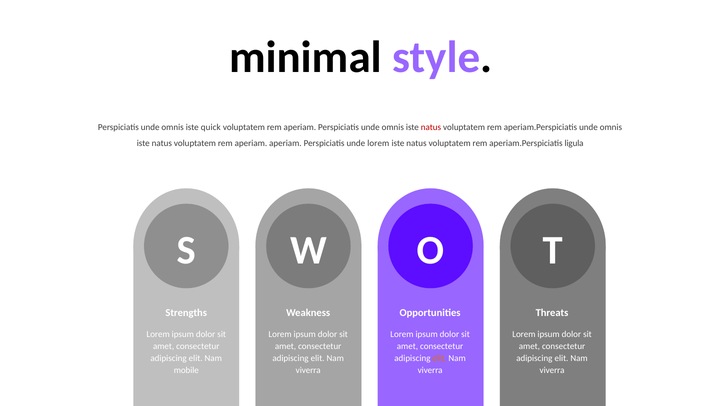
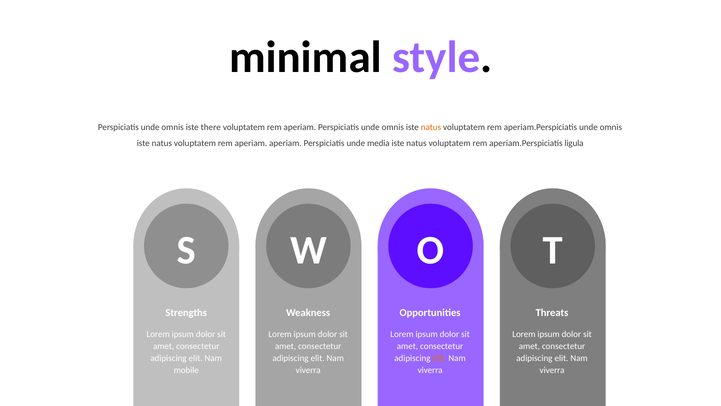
quick: quick -> there
natus at (431, 127) colour: red -> orange
unde lorem: lorem -> media
